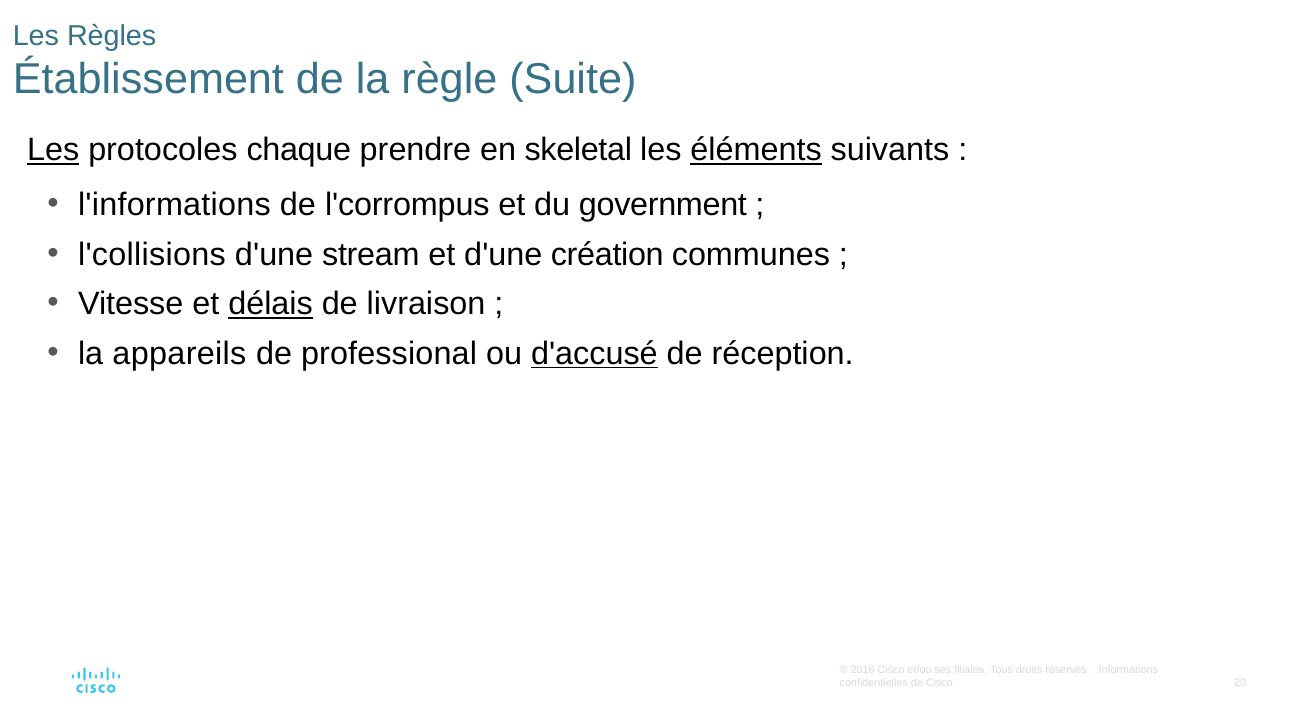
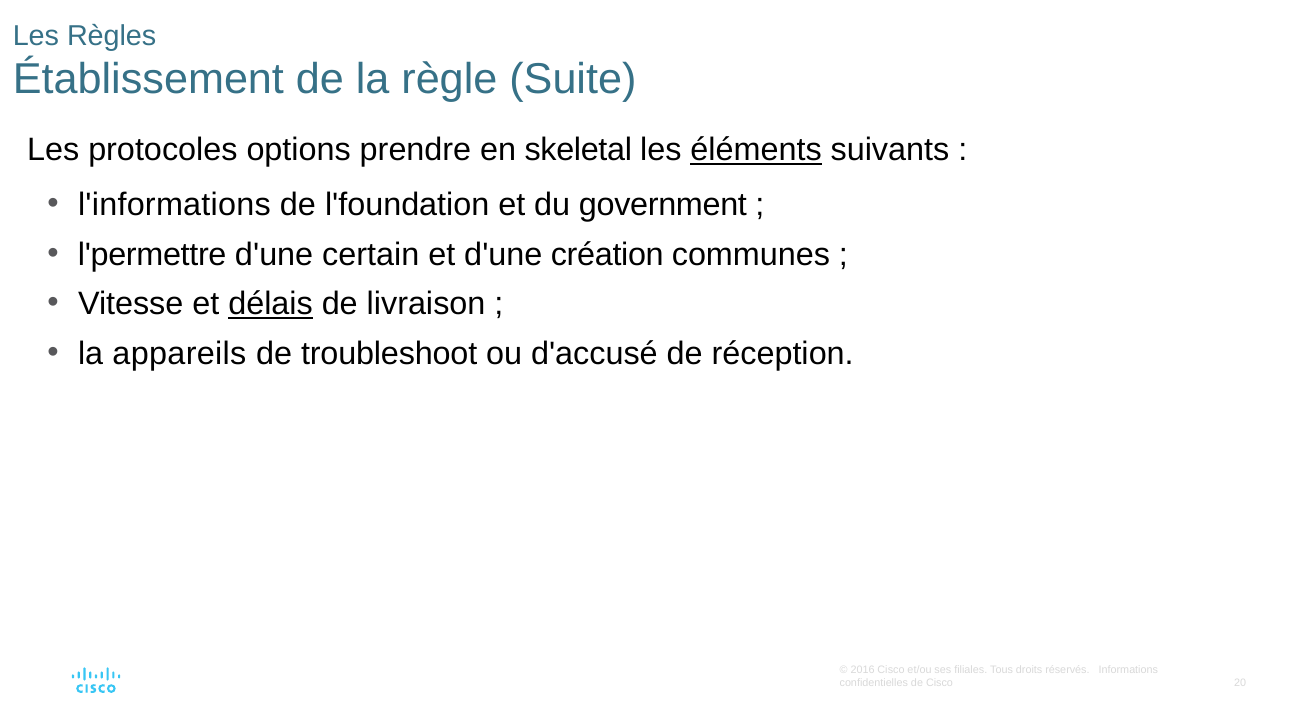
Les at (53, 150) underline: present -> none
chaque: chaque -> options
l'corrompus: l'corrompus -> l'foundation
l'collisions: l'collisions -> l'permettre
stream: stream -> certain
professional: professional -> troubleshoot
d'accusé underline: present -> none
